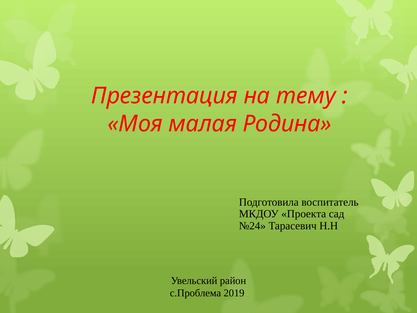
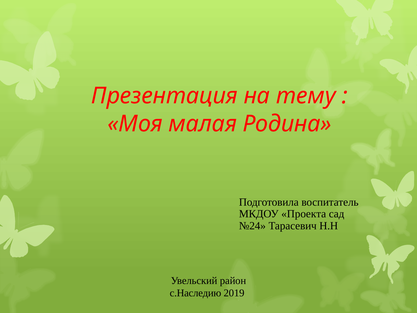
с.Проблема: с.Проблема -> с.Наследию
